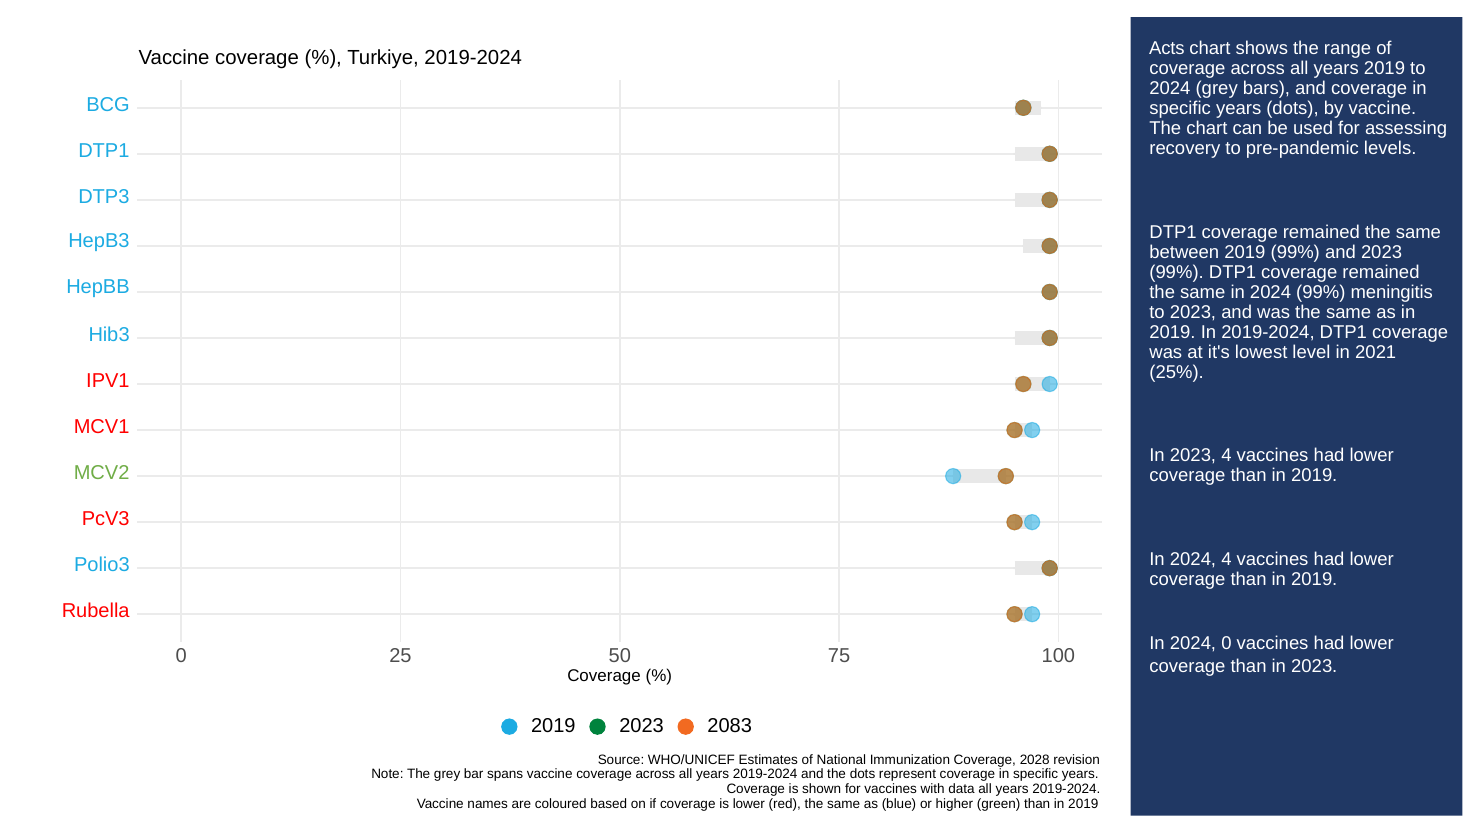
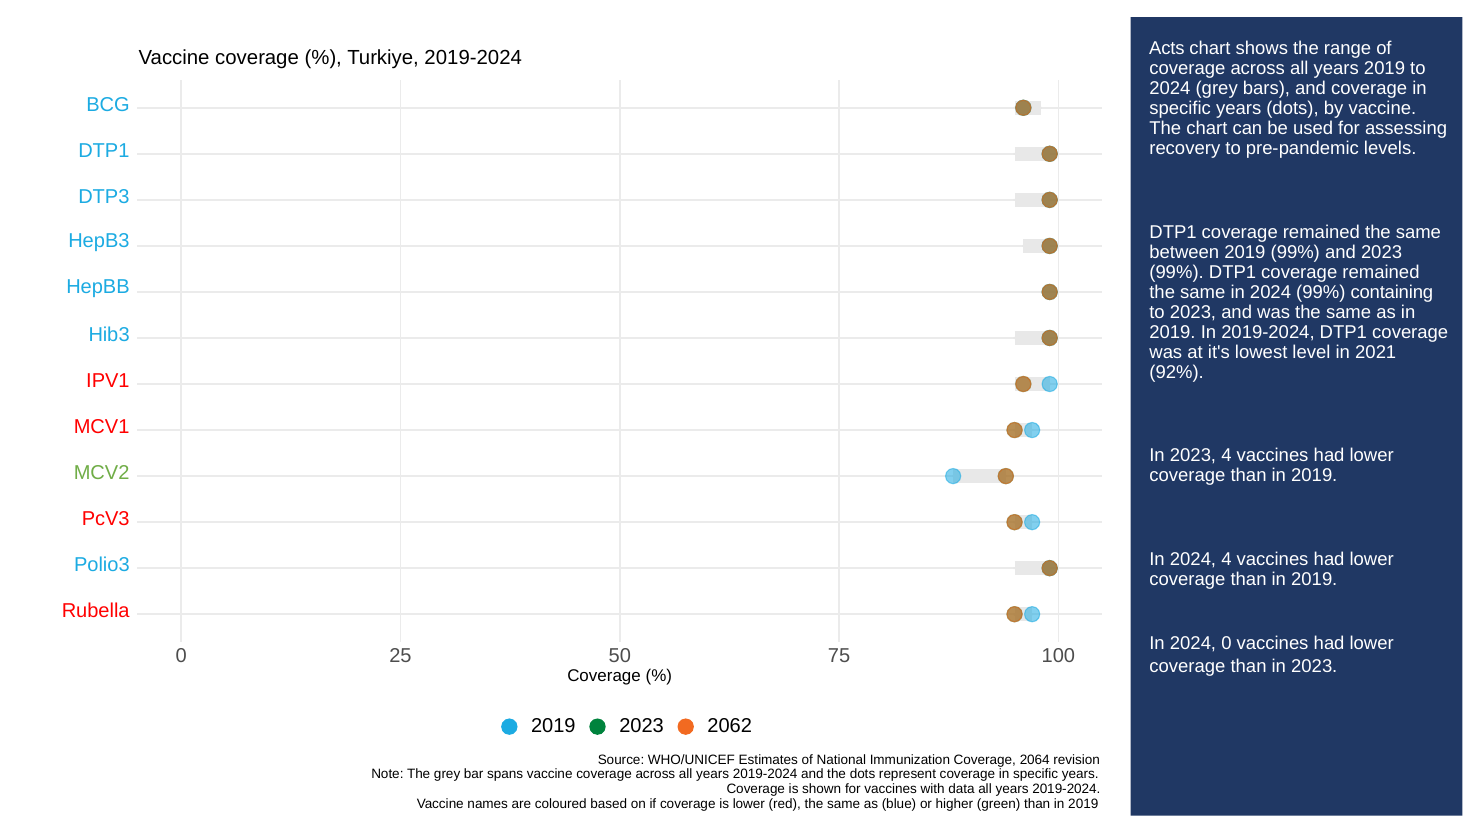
meningitis: meningitis -> containing
25%: 25% -> 92%
2083: 2083 -> 2062
2028: 2028 -> 2064
